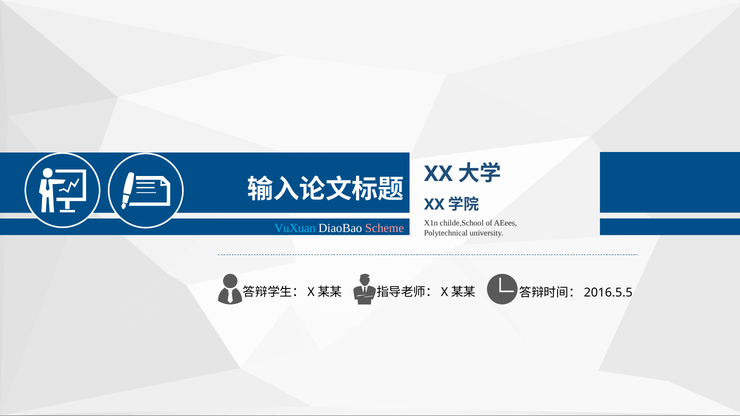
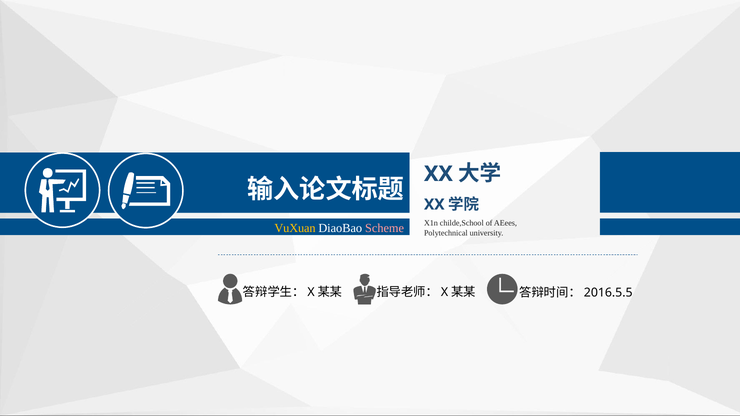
VuXuan colour: light blue -> yellow
